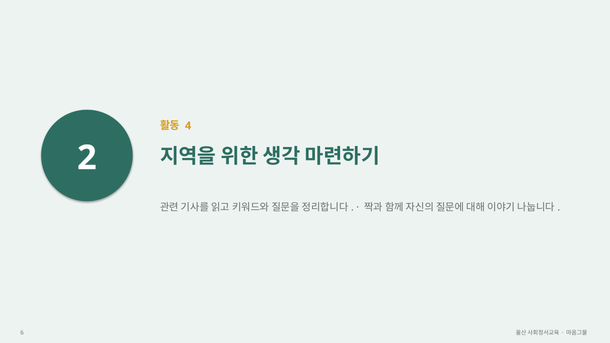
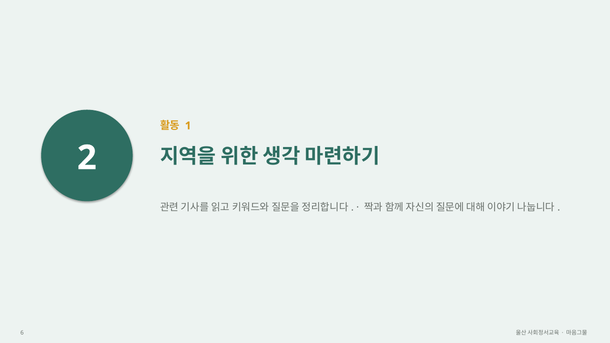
4: 4 -> 1
